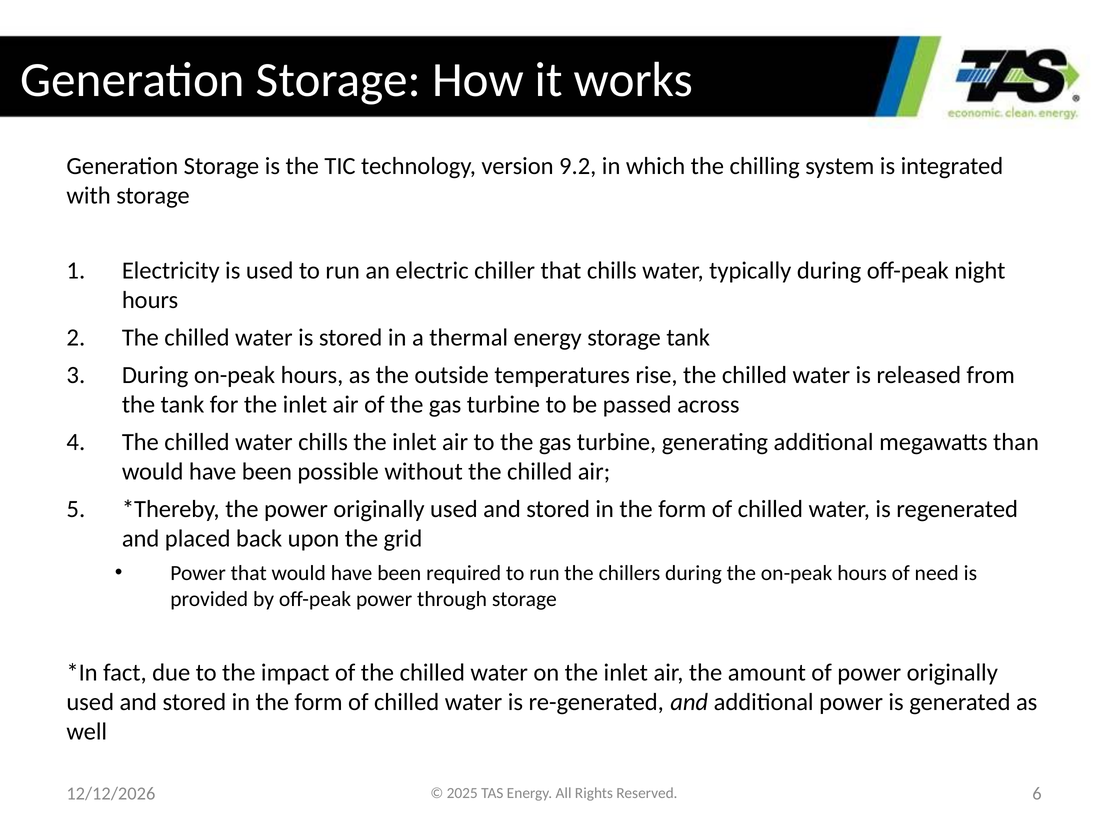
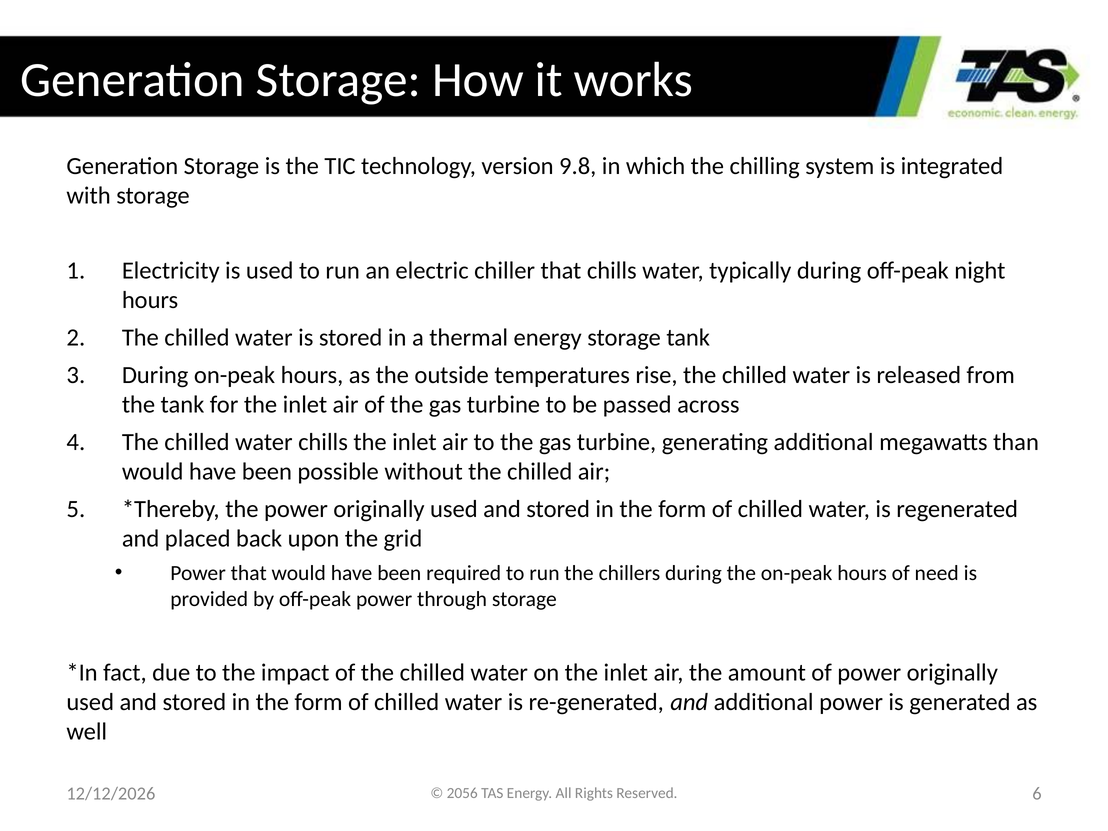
9.2: 9.2 -> 9.8
2025: 2025 -> 2056
